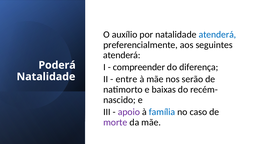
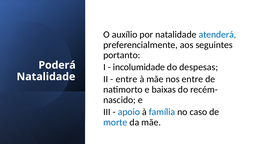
atenderá at (122, 55): atenderá -> portanto
compreender: compreender -> incolumidade
diferença: diferença -> despesas
nos serão: serão -> entre
apoio colour: purple -> blue
morte colour: purple -> blue
